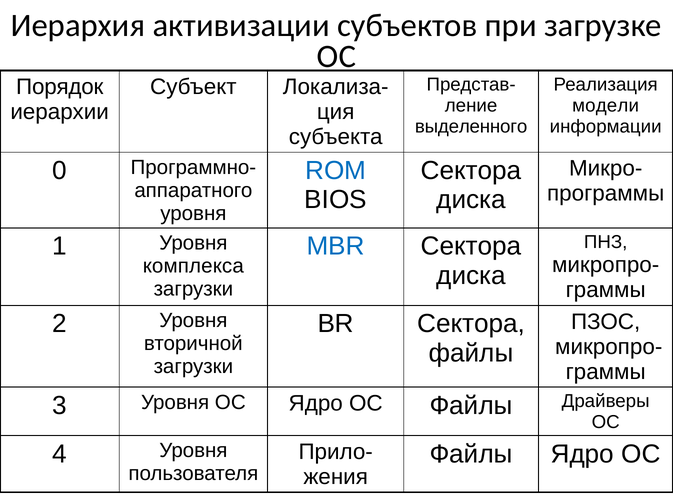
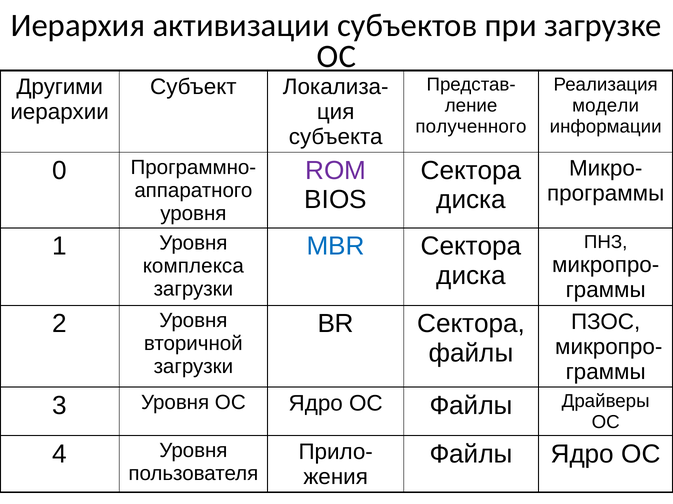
Порядок: Порядок -> Другими
выделенного: выделенного -> полученного
ROM colour: blue -> purple
